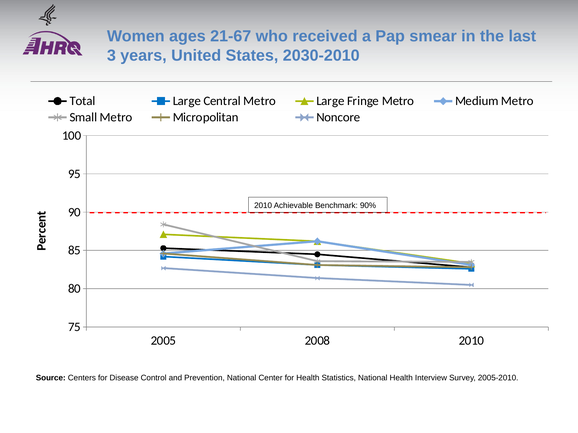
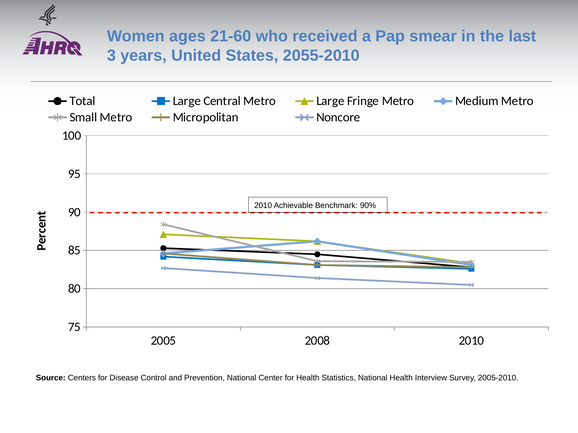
21-67: 21-67 -> 21-60
2030-2010: 2030-2010 -> 2055-2010
